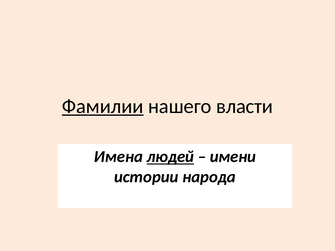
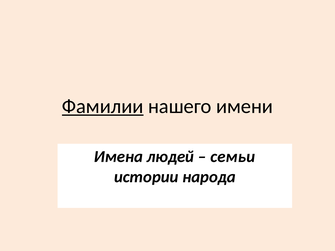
власти: власти -> имени
людей underline: present -> none
имени: имени -> семьи
